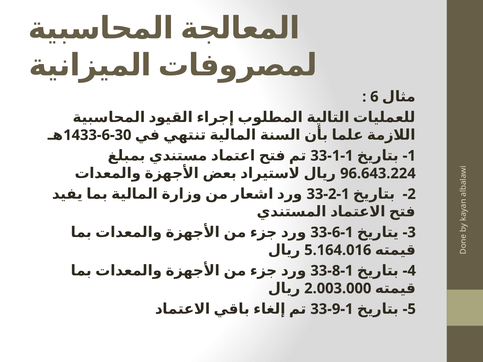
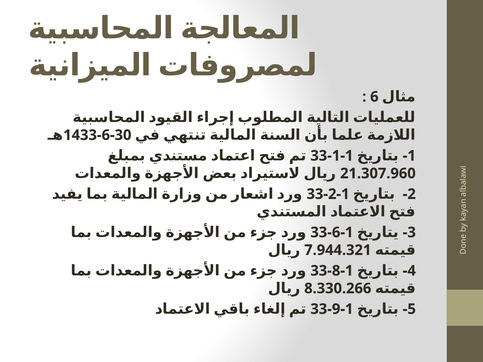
96.643.224: 96.643.224 -> 21.307.960
5.164.016: 5.164.016 -> 7.944.321
2.003.000: 2.003.000 -> 8.330.266
